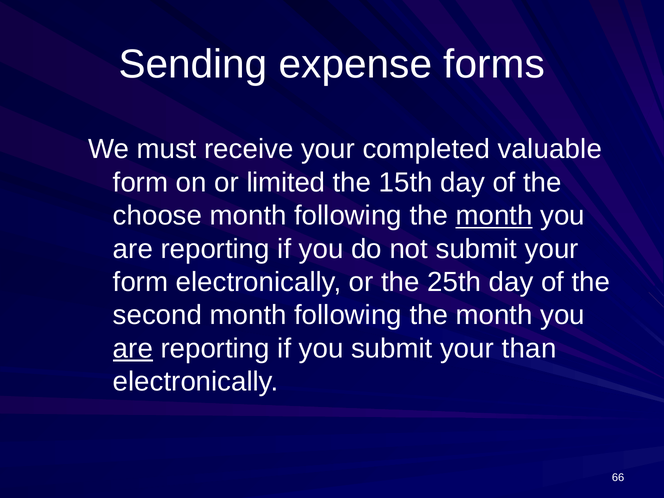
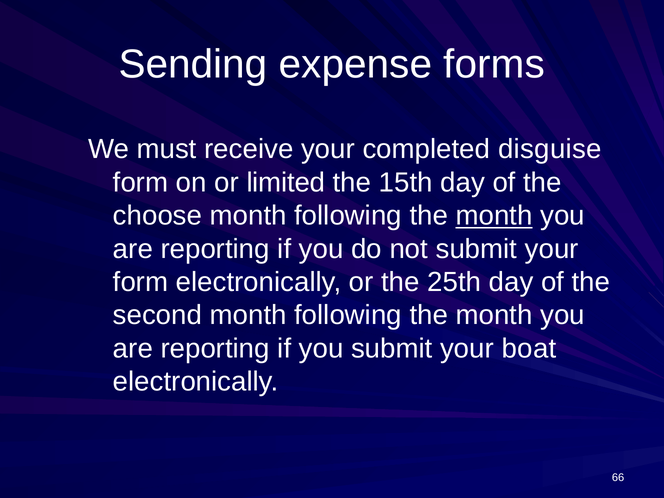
valuable: valuable -> disguise
are at (133, 349) underline: present -> none
than: than -> boat
